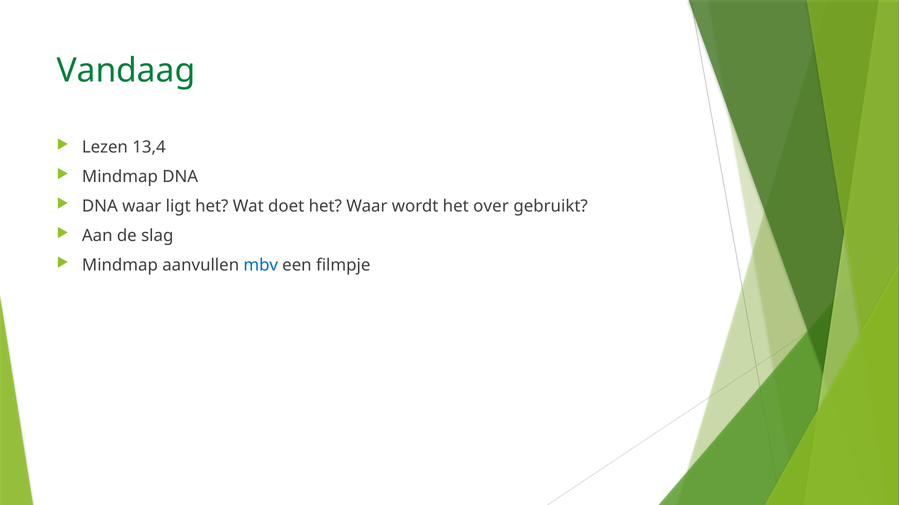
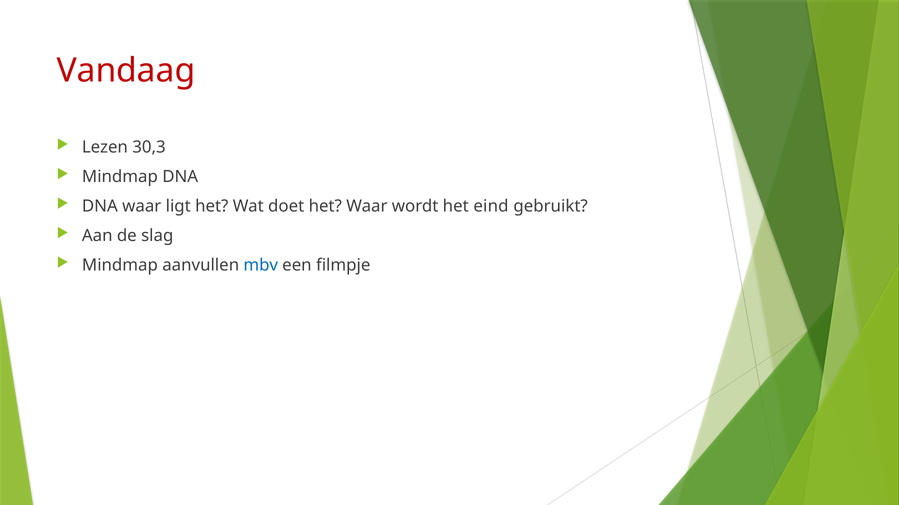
Vandaag colour: green -> red
13,4: 13,4 -> 30,3
over: over -> eind
